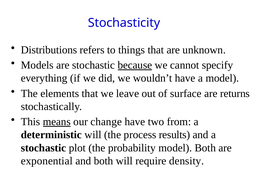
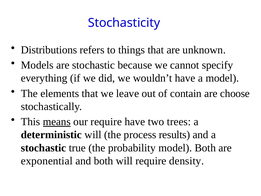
because underline: present -> none
surface: surface -> contain
returns: returns -> choose
our change: change -> require
from: from -> trees
plot: plot -> true
